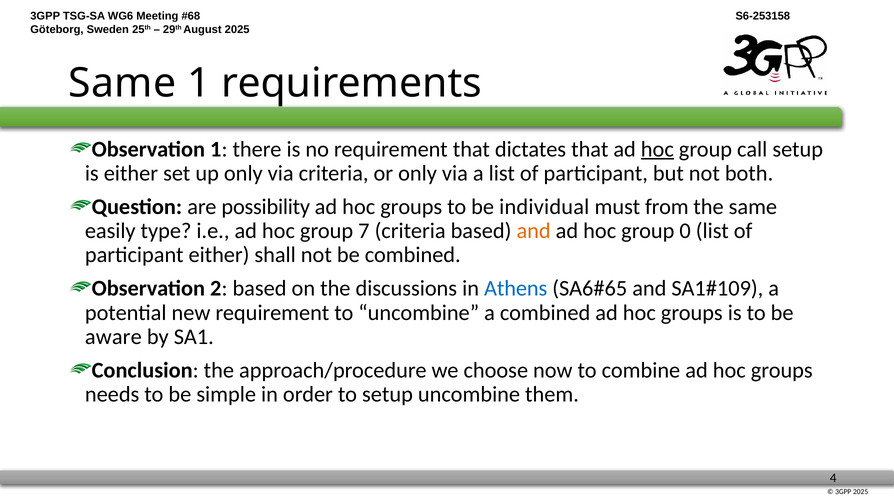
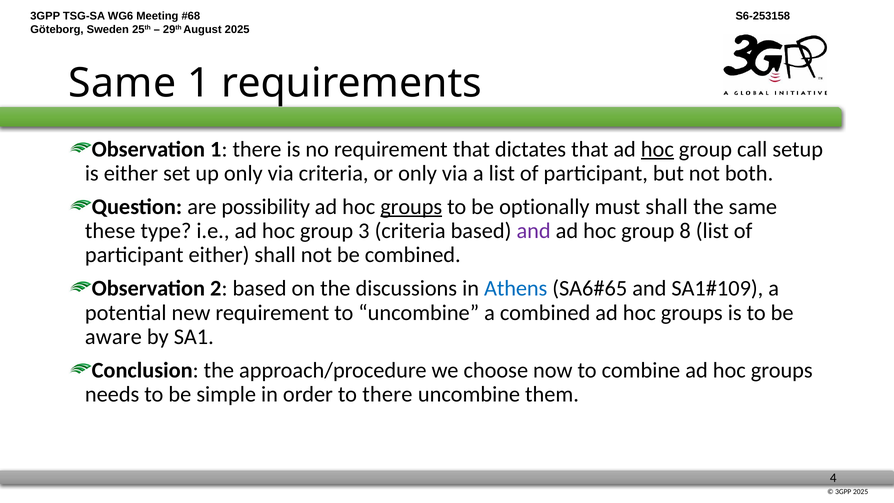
groups at (411, 207) underline: none -> present
individual: individual -> optionally
must from: from -> shall
easily: easily -> these
7: 7 -> 3
and at (534, 231) colour: orange -> purple
0: 0 -> 8
to setup: setup -> there
